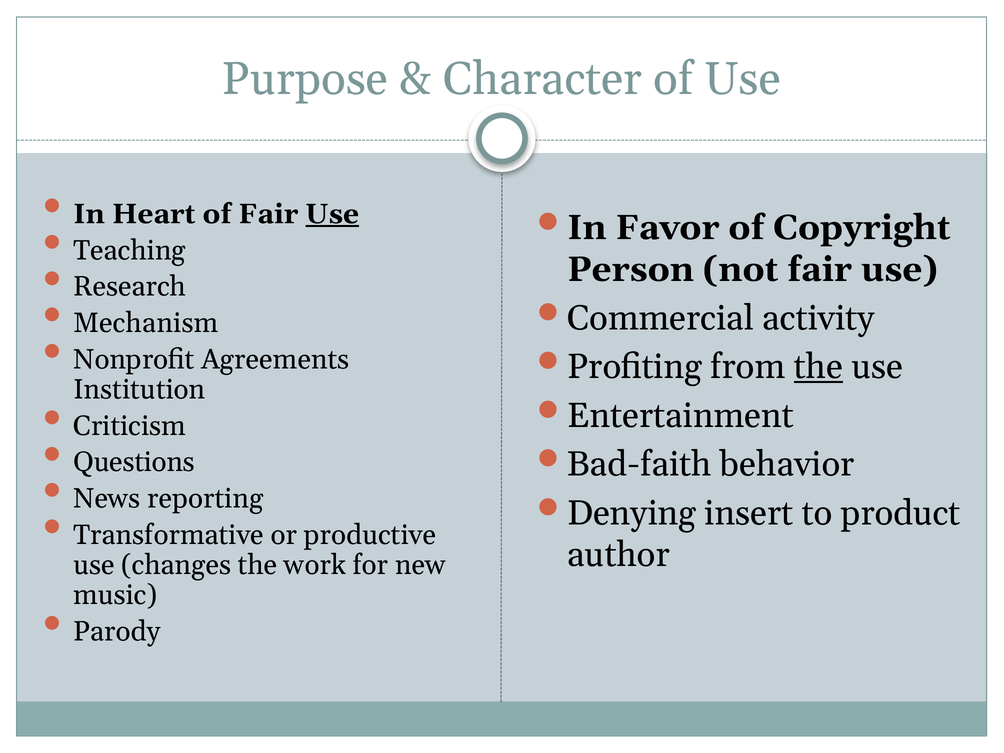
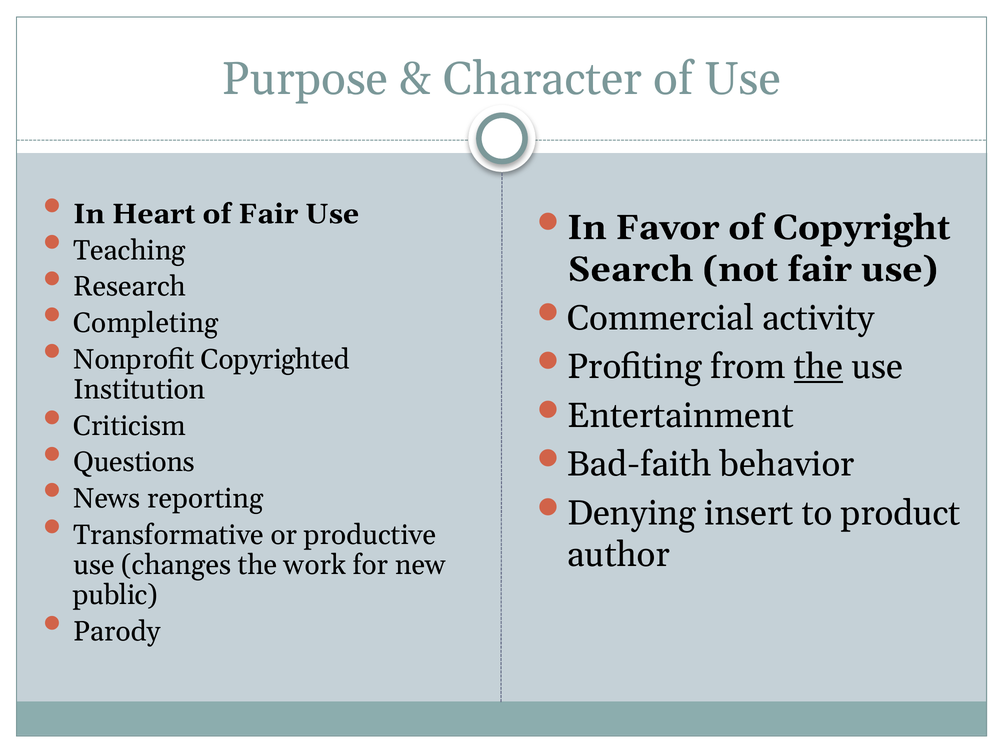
Use at (332, 214) underline: present -> none
Person: Person -> Search
Mechanism: Mechanism -> Completing
Agreements: Agreements -> Copyrighted
music: music -> public
